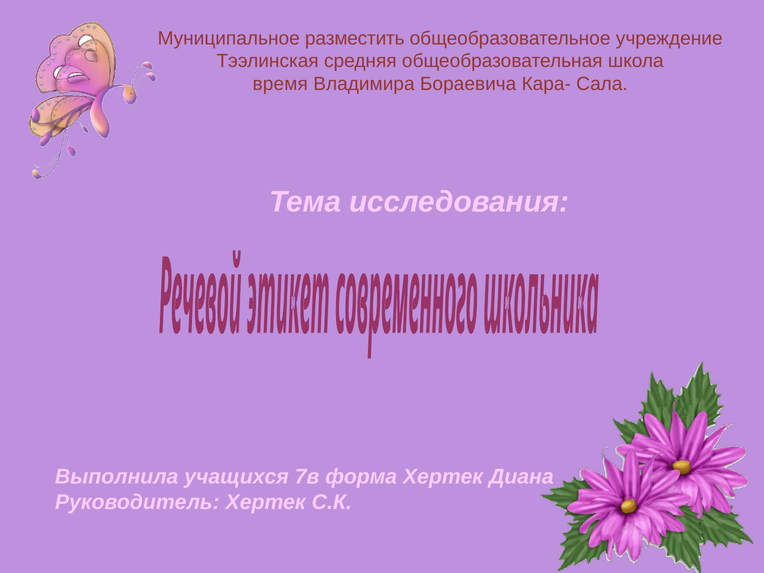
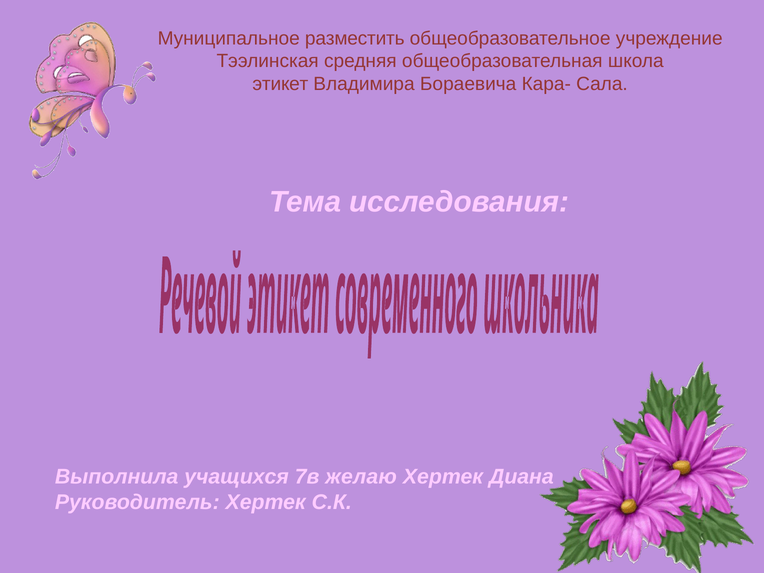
время: время -> этикет
форма: форма -> желаю
